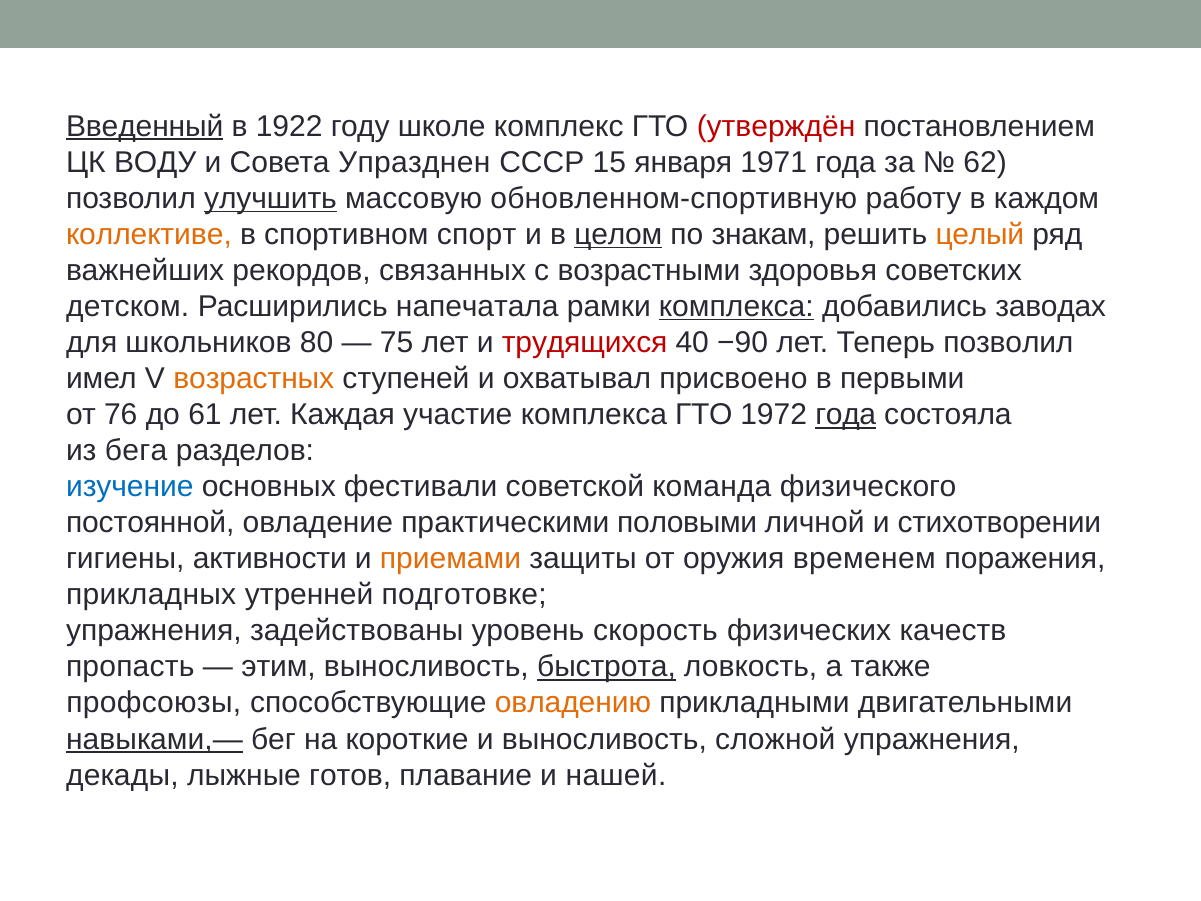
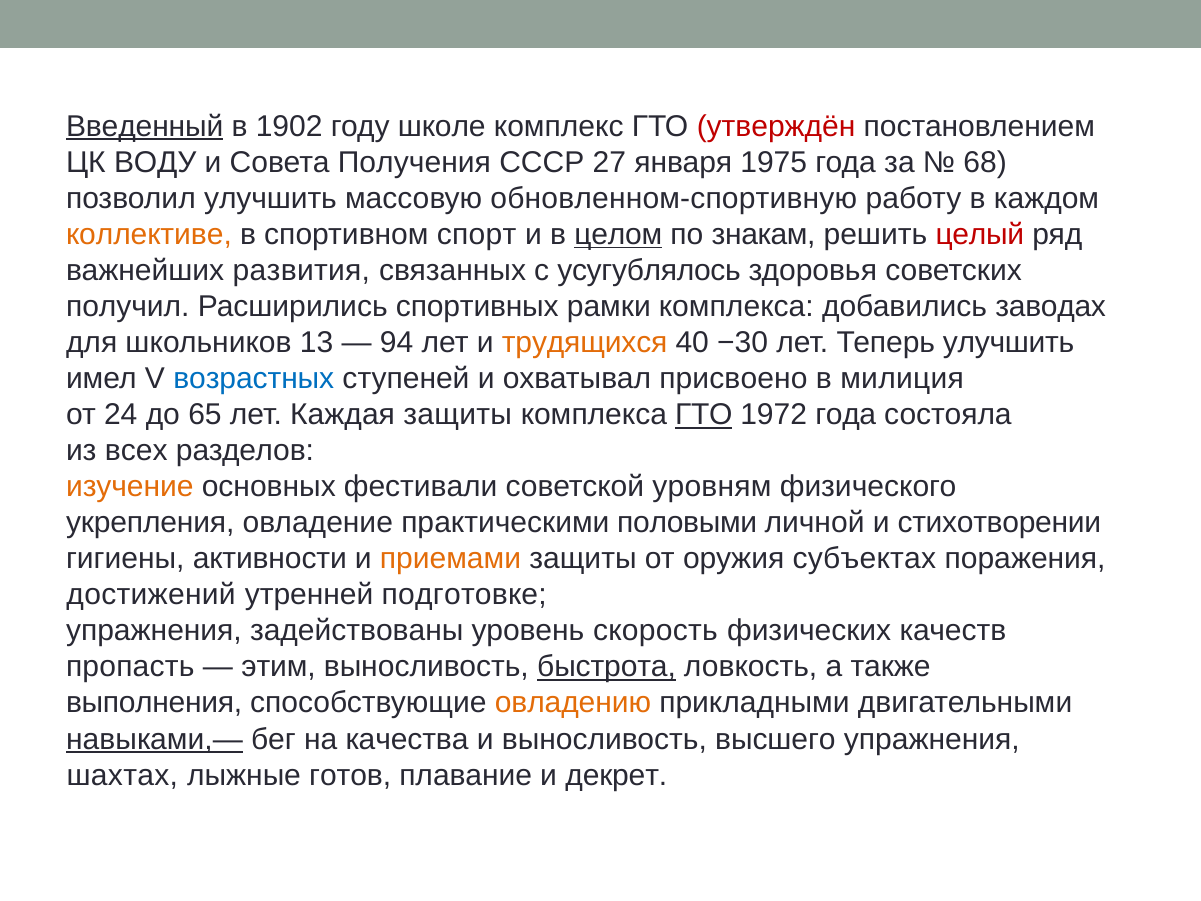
1922: 1922 -> 1902
Упразднен: Упразднен -> Получения
15: 15 -> 27
1971: 1971 -> 1975
62: 62 -> 68
улучшить at (270, 198) underline: present -> none
целый colour: orange -> red
рекордов: рекордов -> развития
возрастными: возрастными -> усугублялось
детском: детском -> получил
напечатала: напечатала -> спортивных
комплекса at (736, 307) underline: present -> none
80: 80 -> 13
75: 75 -> 94
трудящихся colour: red -> orange
−90: −90 -> −30
Теперь позволил: позволил -> улучшить
возрастных colour: orange -> blue
первыми: первыми -> милиция
76: 76 -> 24
61: 61 -> 65
Каждая участие: участие -> защиты
ГТО at (704, 415) underline: none -> present
года at (846, 415) underline: present -> none
бега: бега -> всех
изучение colour: blue -> orange
команда: команда -> уровням
постоянной: постоянной -> укрепления
временем: временем -> субъектах
прикладных: прикладных -> достижений
профсоюзы: профсоюзы -> выполнения
короткие: короткие -> качества
сложной: сложной -> высшего
декады: декады -> шахтах
нашей: нашей -> декрет
